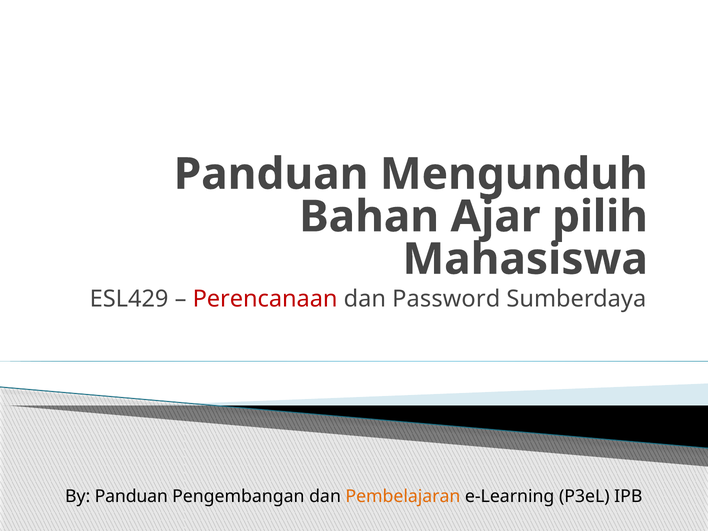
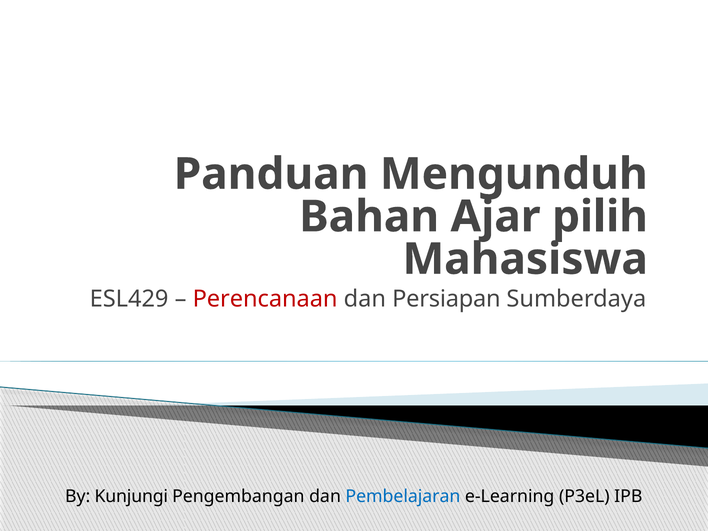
Password: Password -> Persiapan
By Panduan: Panduan -> Kunjungi
Pembelajaran colour: orange -> blue
